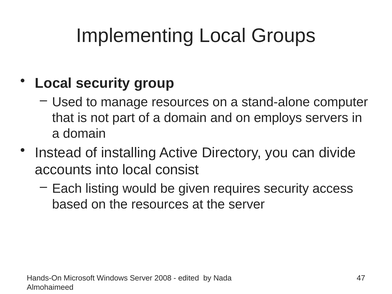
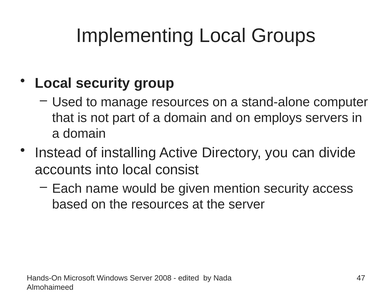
listing: listing -> name
requires: requires -> mention
